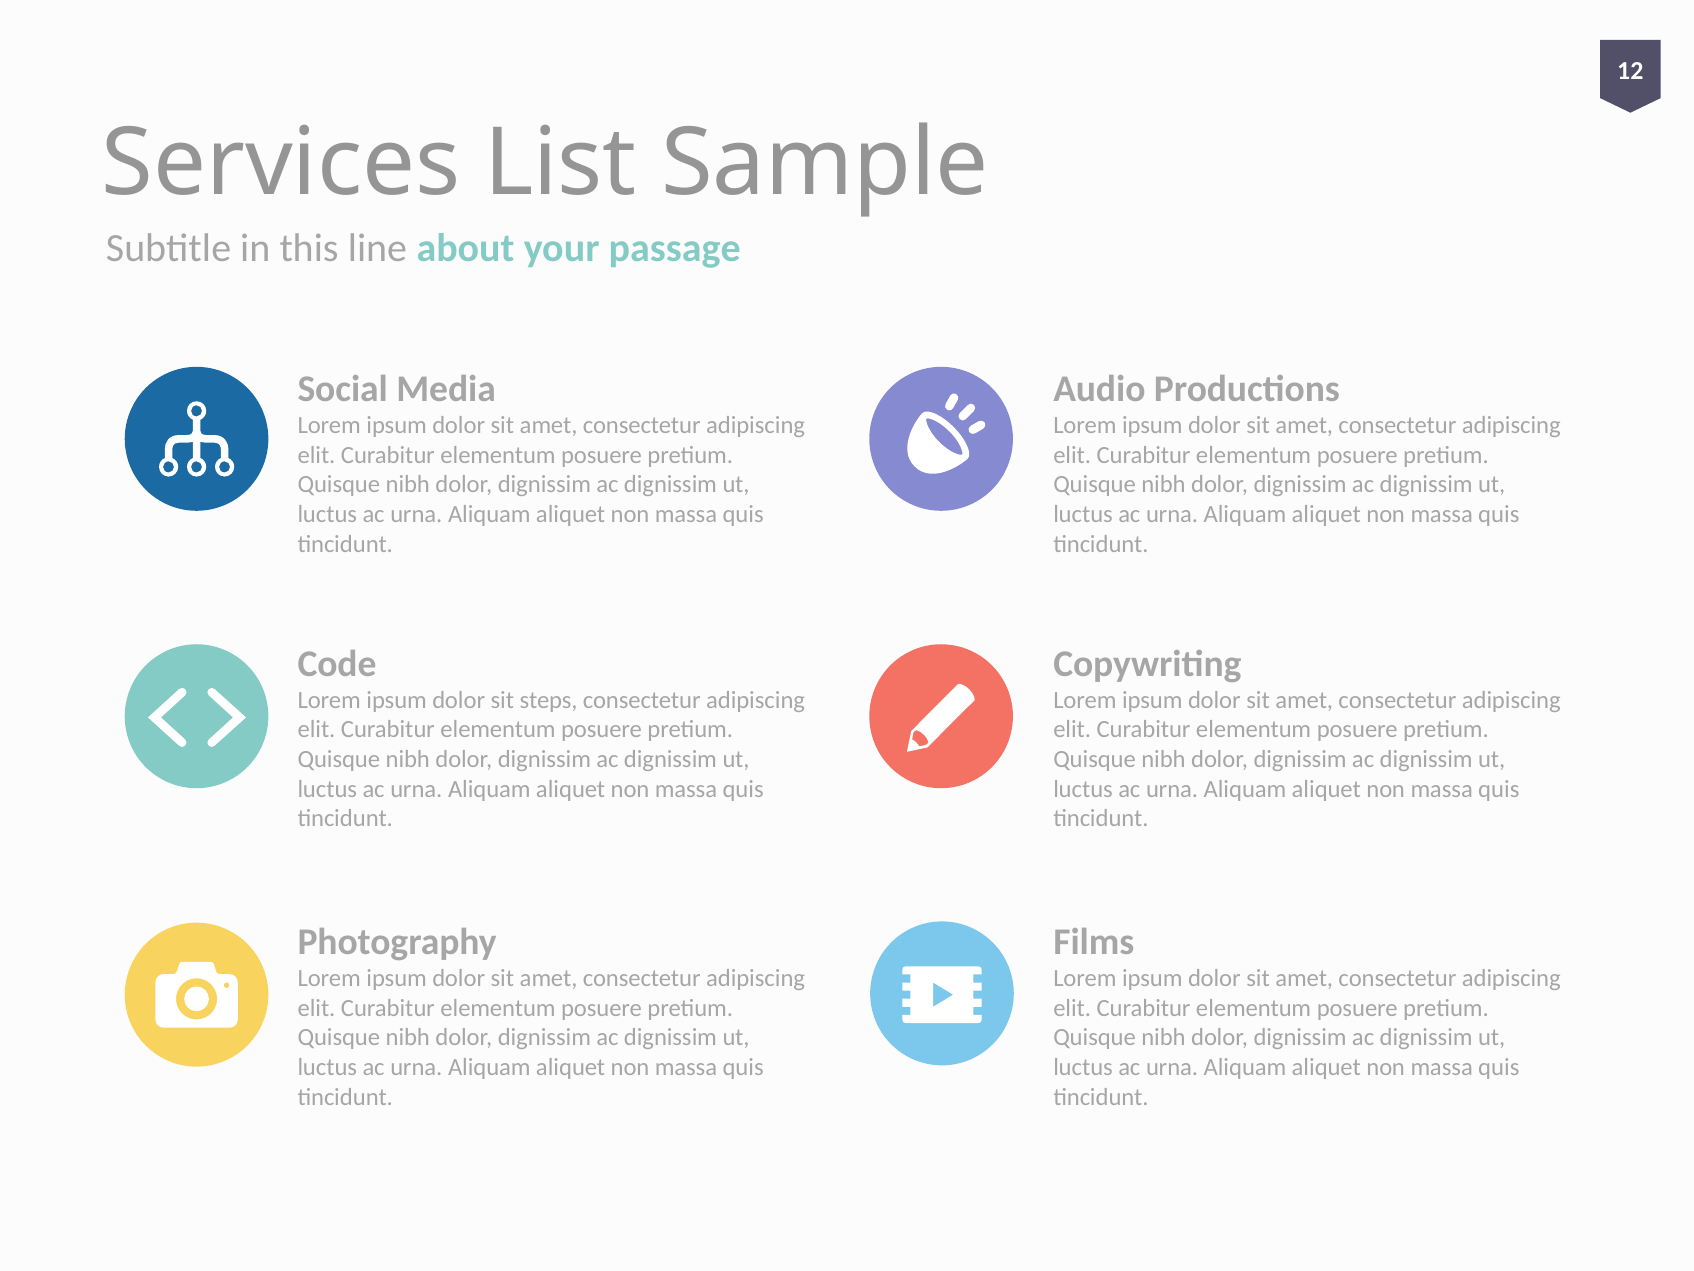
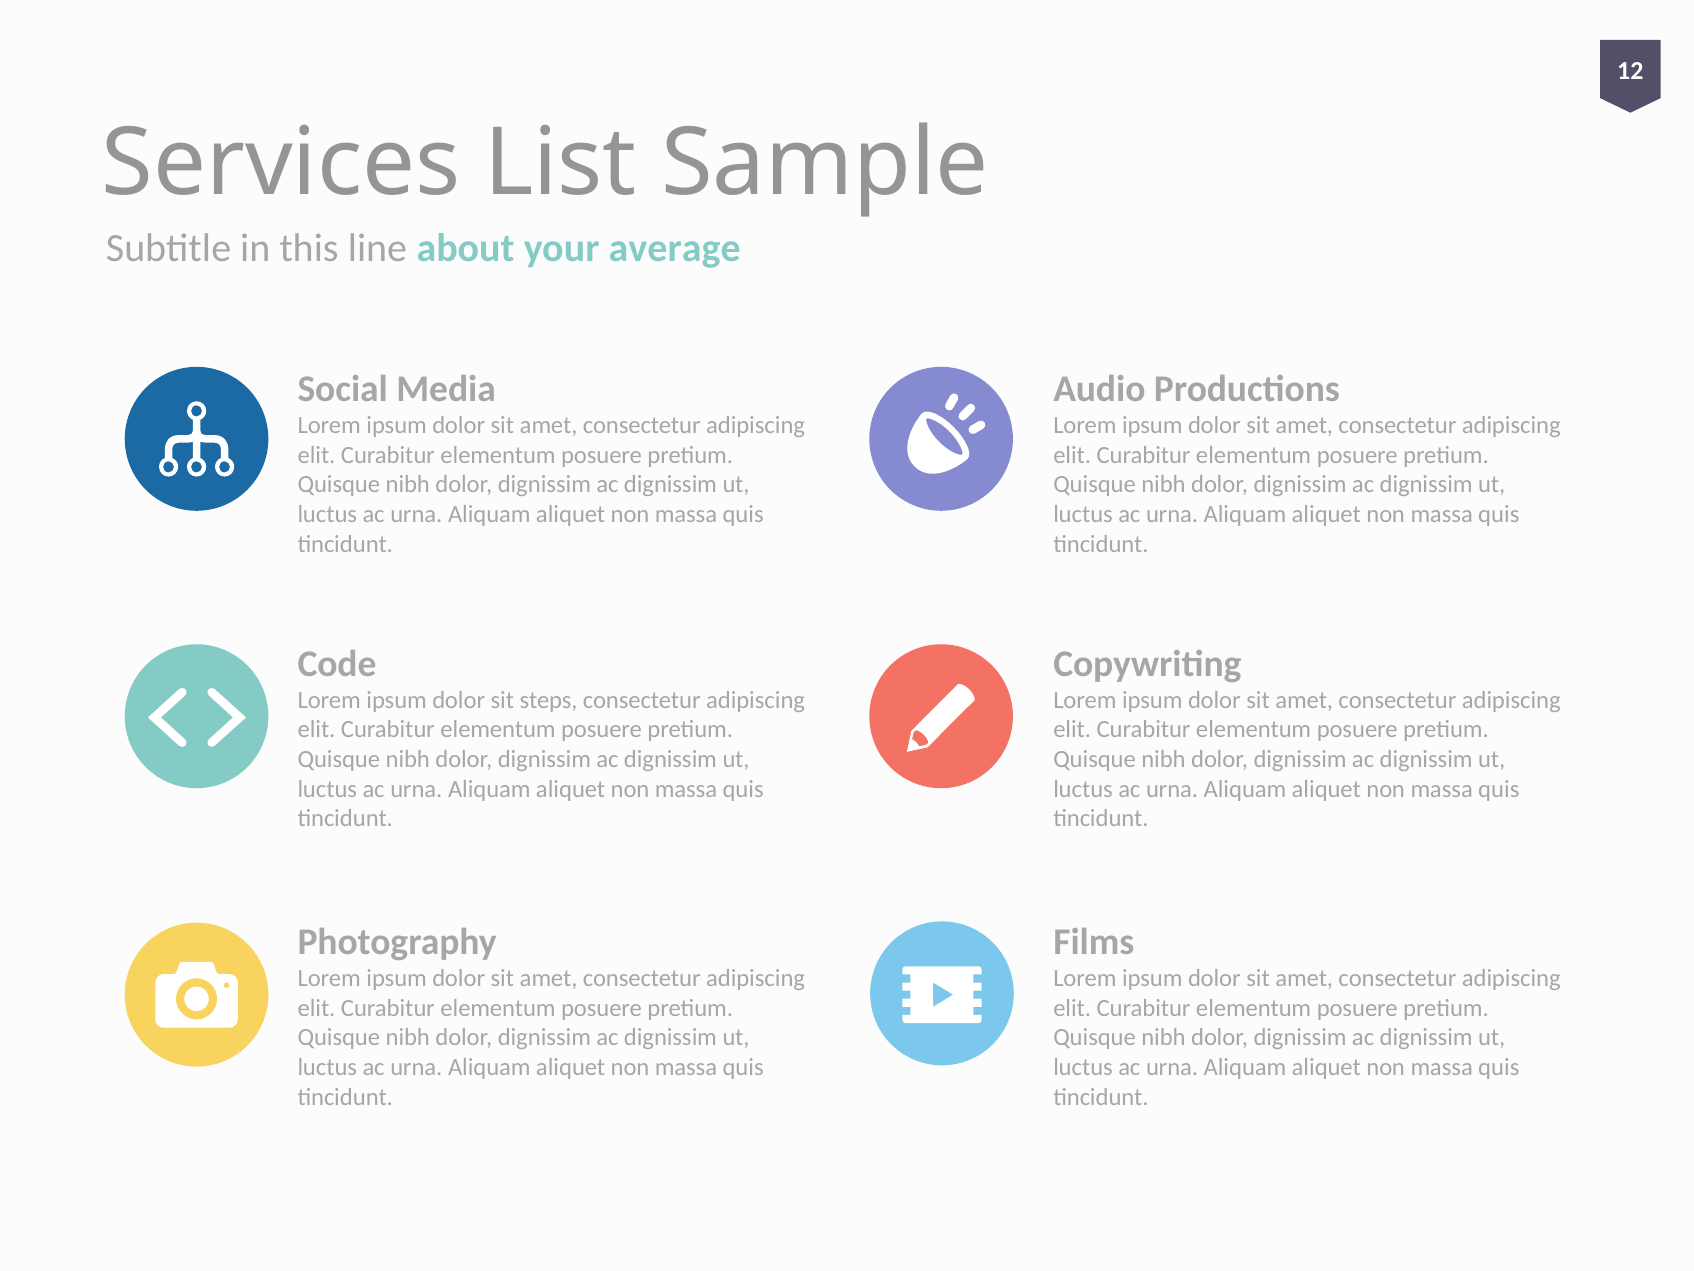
passage: passage -> average
